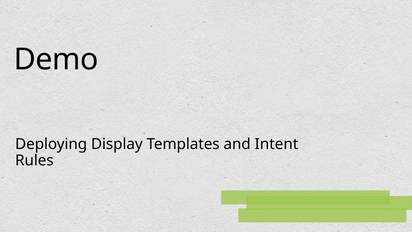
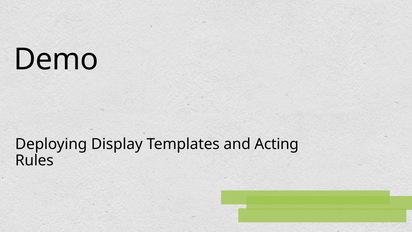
Intent: Intent -> Acting
